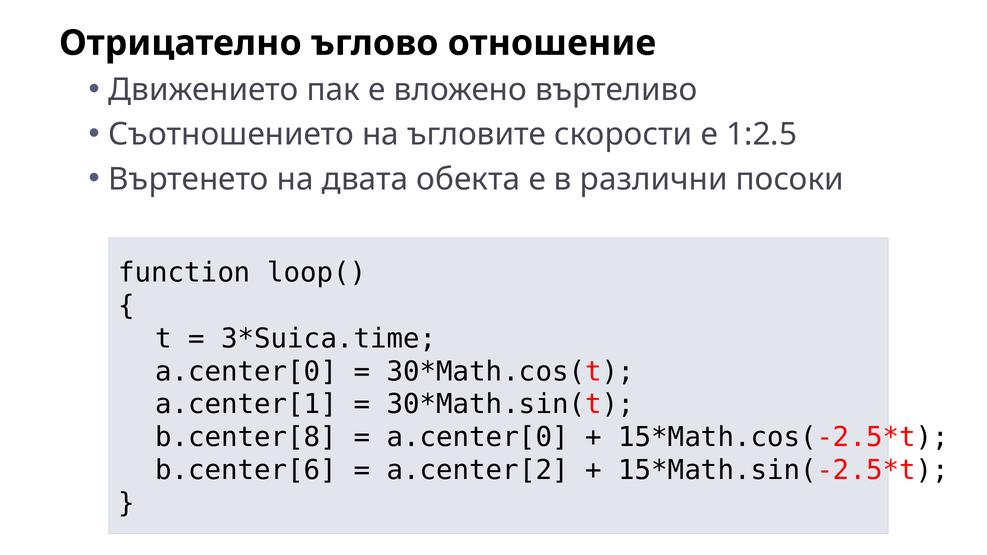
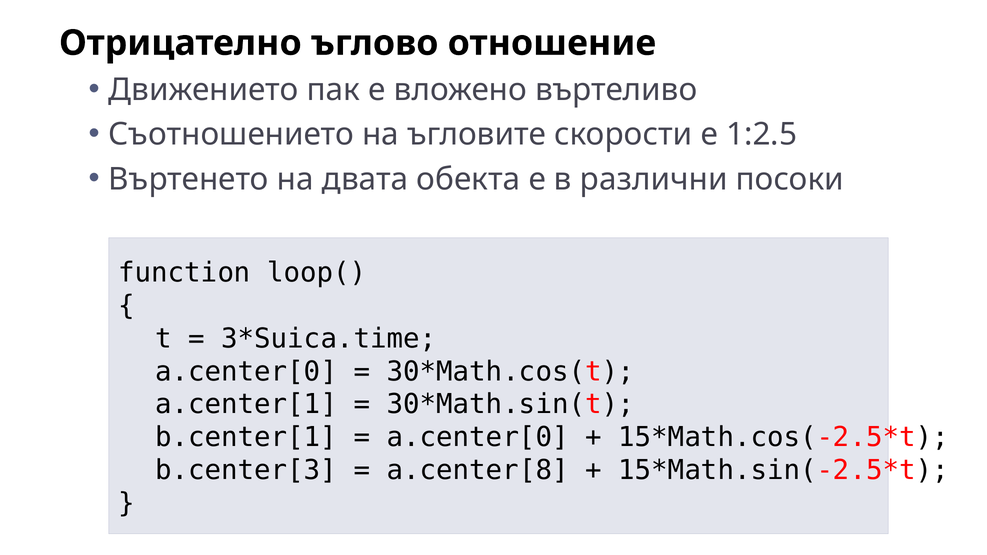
b.center[8: b.center[8 -> b.center[1
b.center[6: b.center[6 -> b.center[3
a.center[2: a.center[2 -> a.center[8
